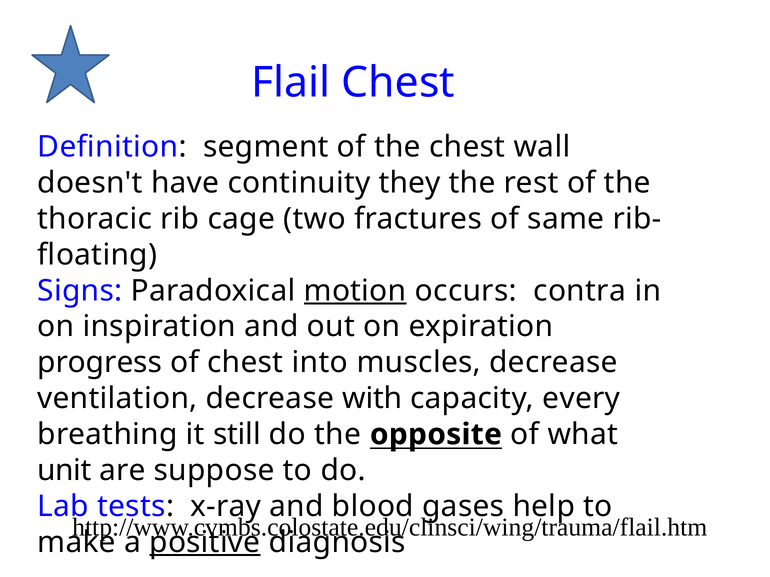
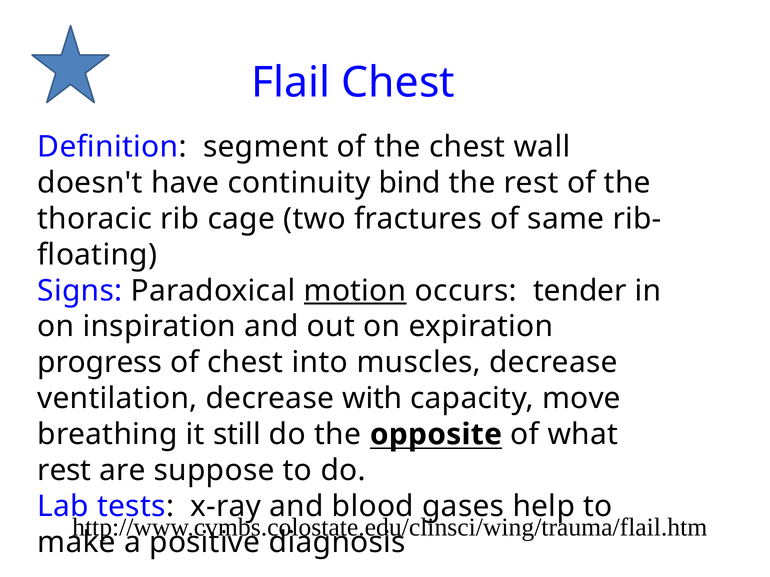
they: they -> bind
contra: contra -> tender
every: every -> move
unit at (64, 471): unit -> rest
positive underline: present -> none
